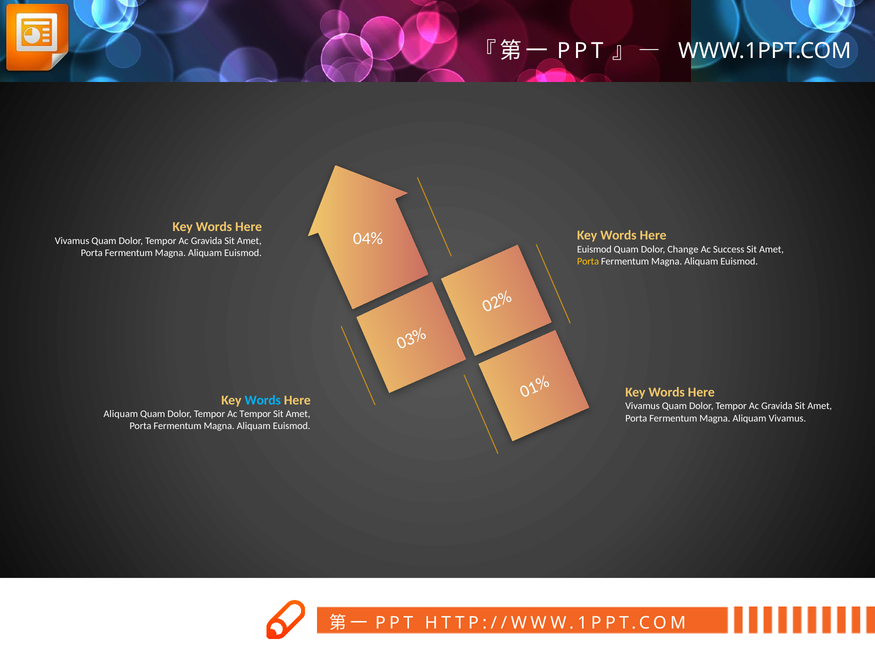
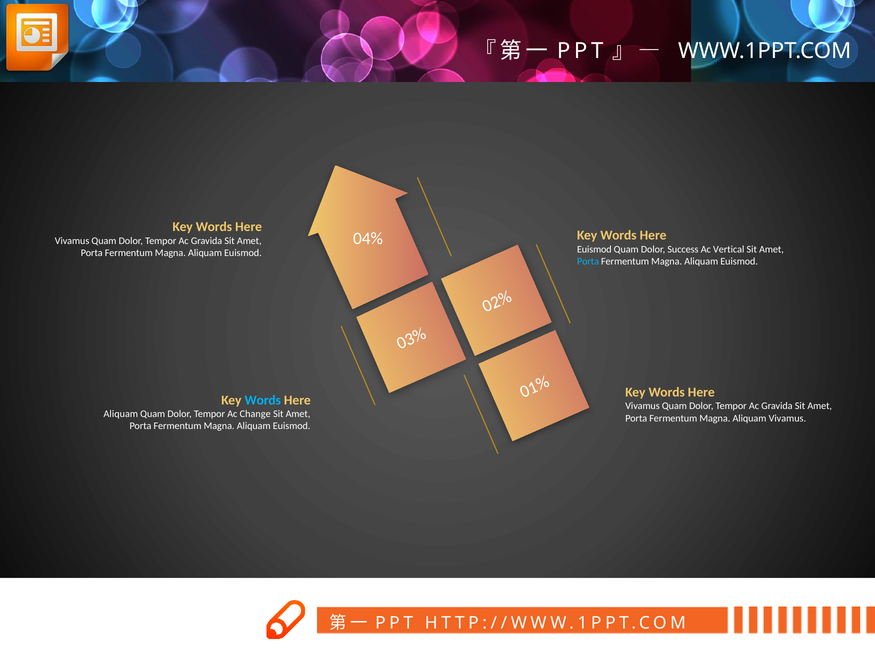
Change: Change -> Success
Success: Success -> Vertical
Porta at (588, 262) colour: yellow -> light blue
Ac Tempor: Tempor -> Change
